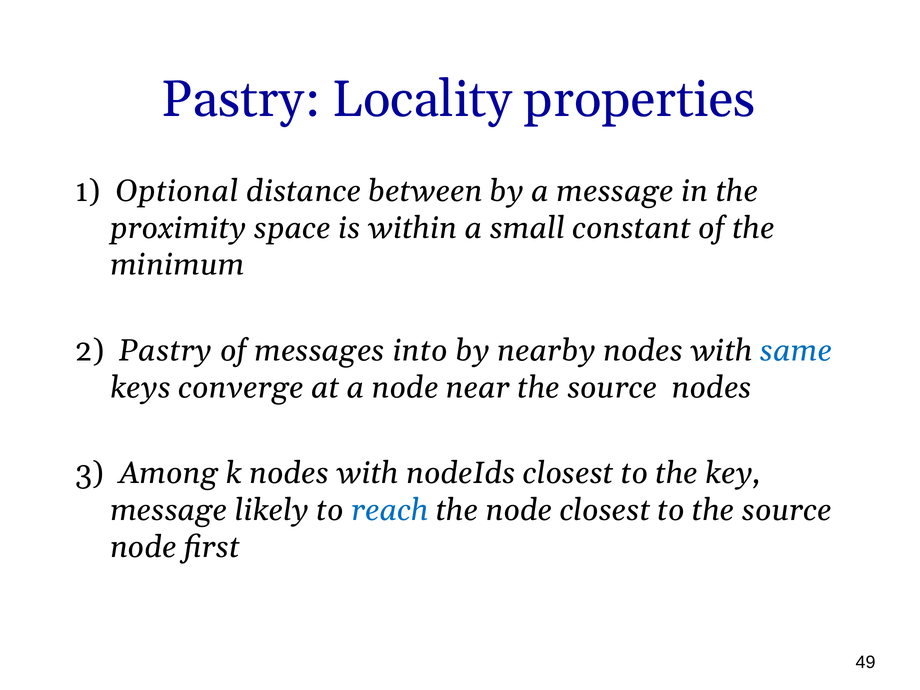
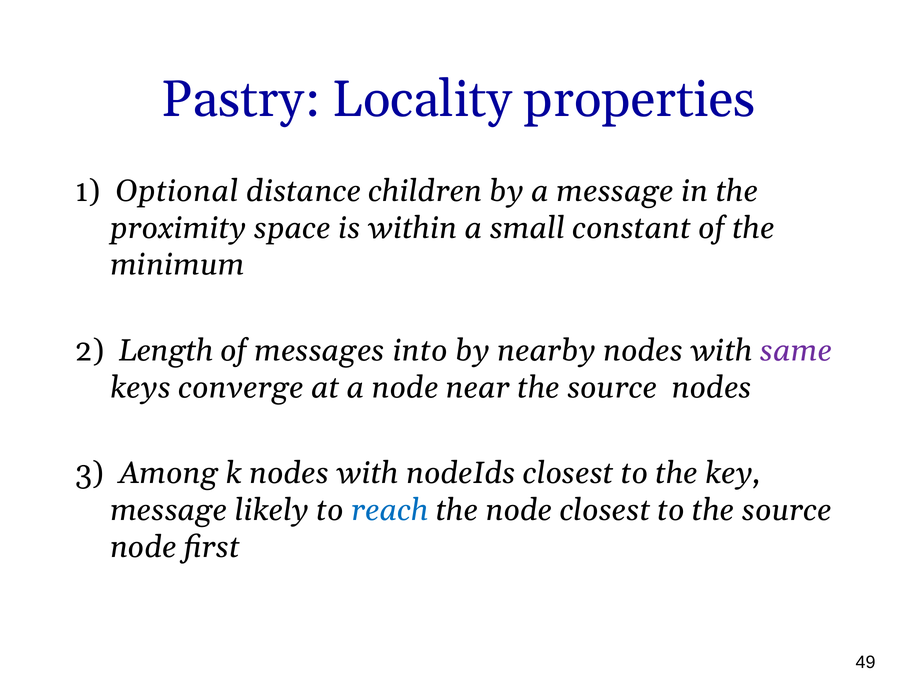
between: between -> children
2 Pastry: Pastry -> Length
same colour: blue -> purple
